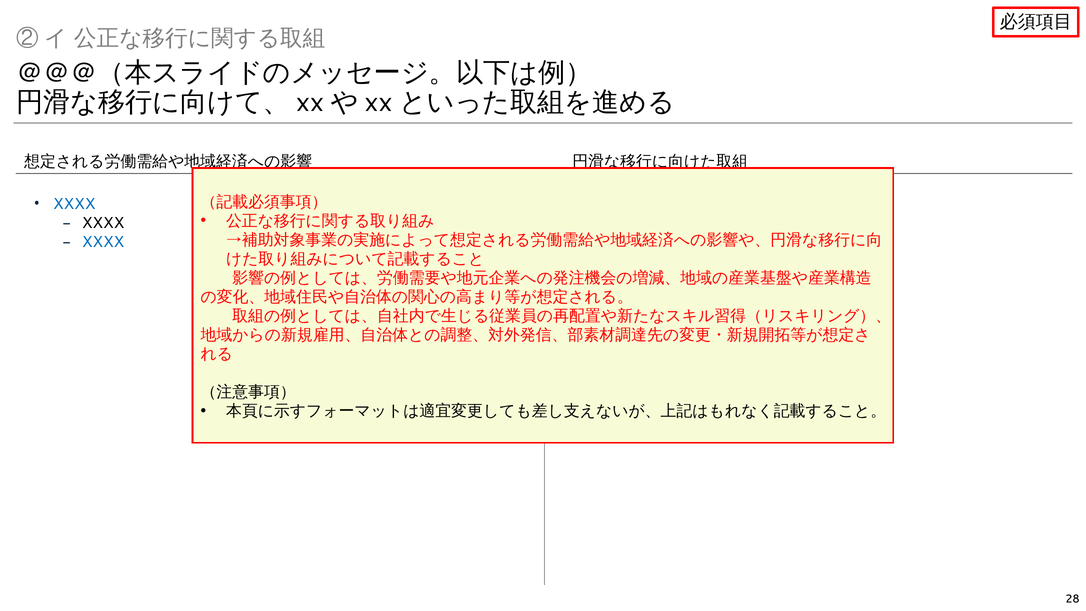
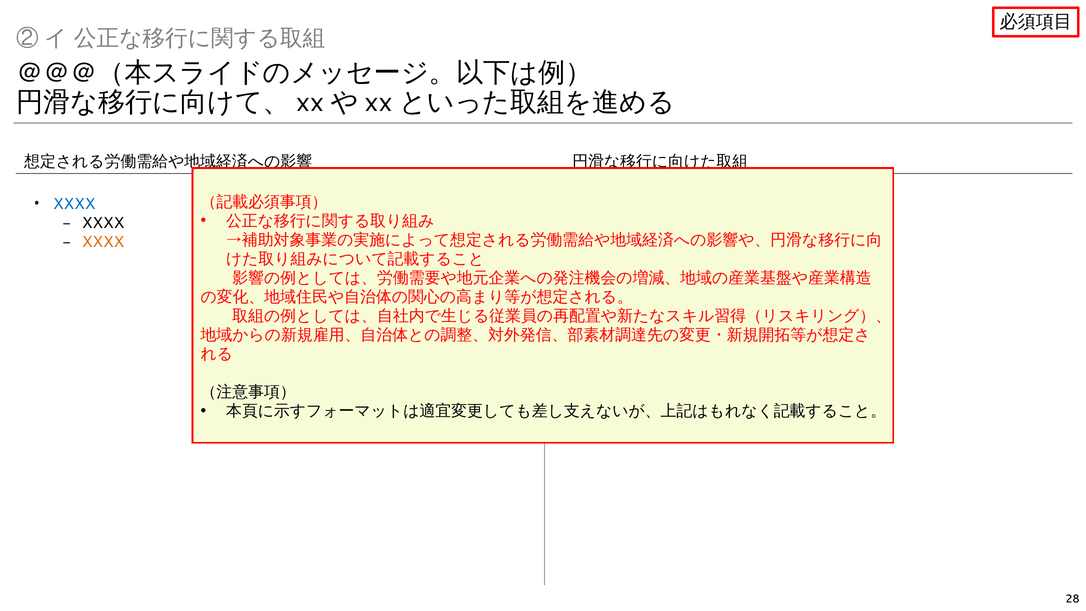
XXXX at (103, 242) colour: blue -> orange
